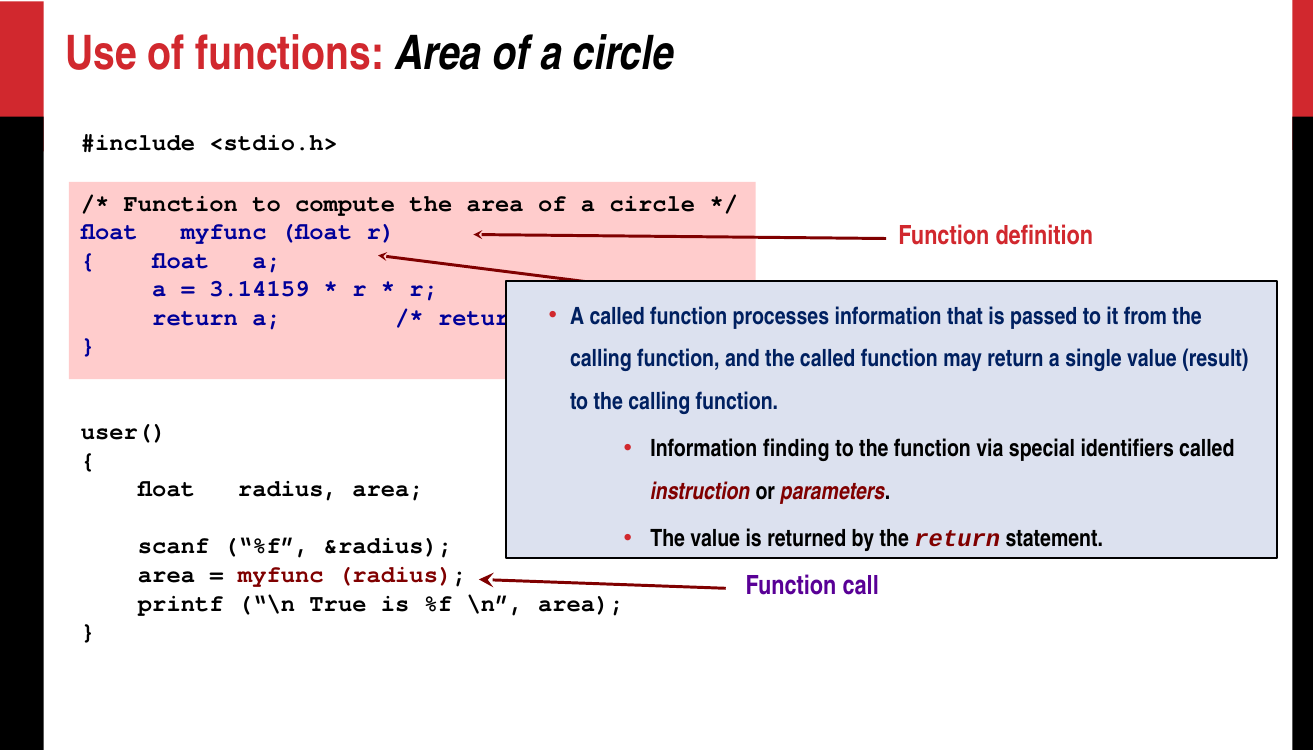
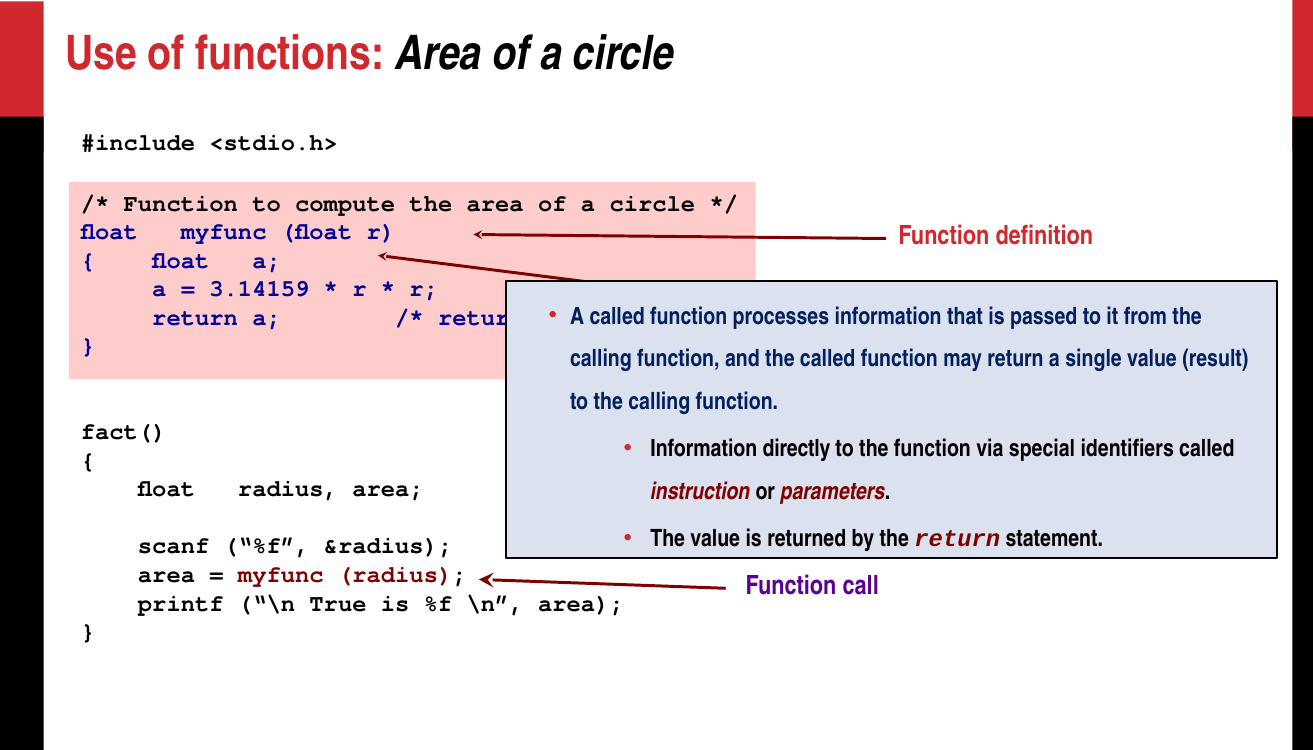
user(: user( -> fact(
finding: finding -> directly
